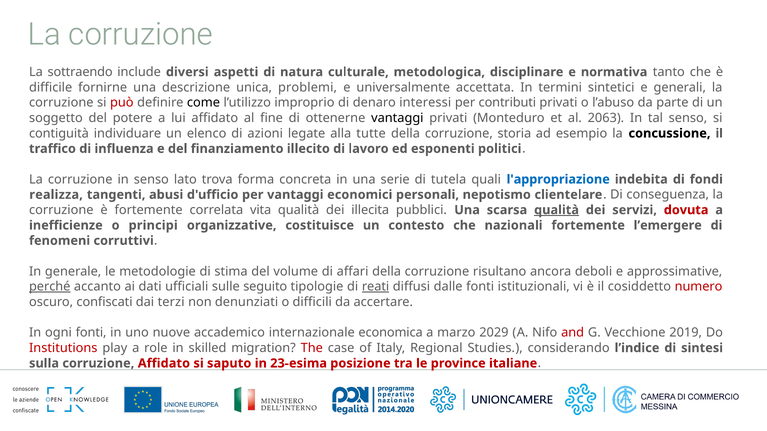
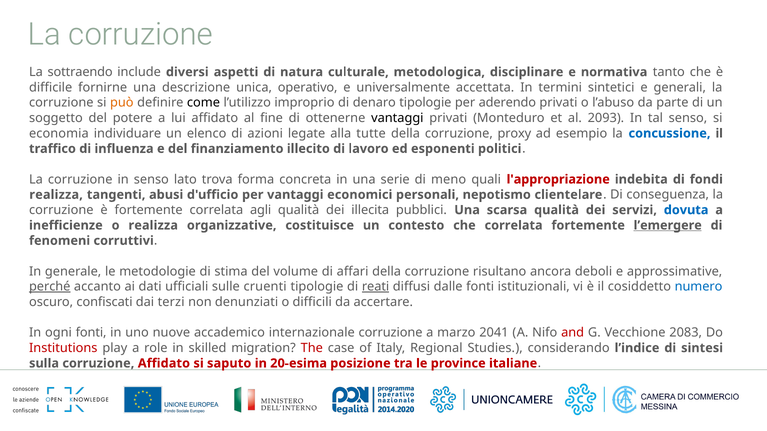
problemi: problemi -> operativo
può colour: red -> orange
denaro interessi: interessi -> tipologie
contributi: contributi -> aderendo
2063: 2063 -> 2093
contiguità: contiguità -> economia
storia: storia -> proxy
concussione colour: black -> blue
tutela: tutela -> meno
l'appropriazione colour: blue -> red
vita: vita -> agli
qualità at (557, 210) underline: present -> none
dovuta colour: red -> blue
o principi: principi -> realizza
che nazionali: nazionali -> correlata
l’emergere underline: none -> present
seguito: seguito -> cruenti
numero colour: red -> blue
internazionale economica: economica -> corruzione
2029: 2029 -> 2041
2019: 2019 -> 2083
23-esima: 23-esima -> 20-esima
